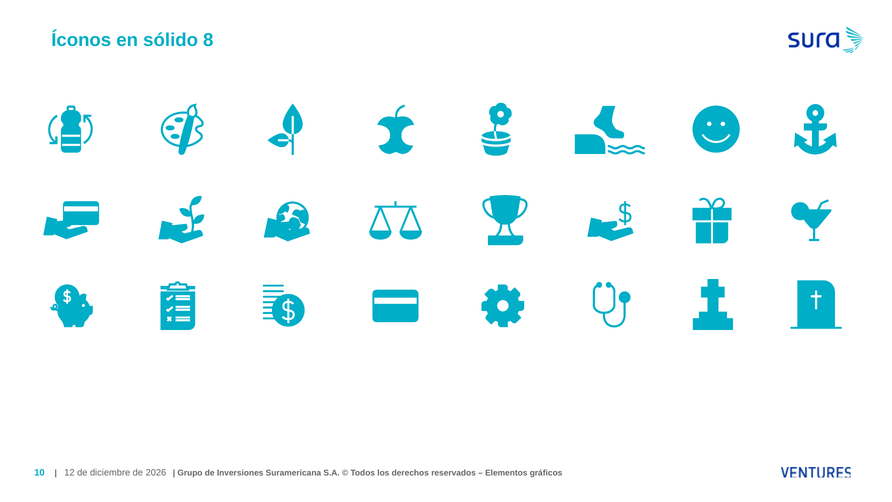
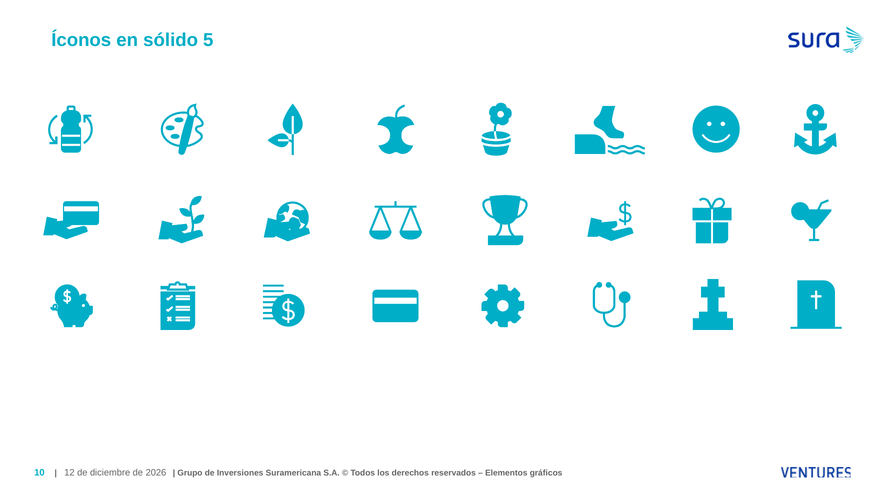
8: 8 -> 5
